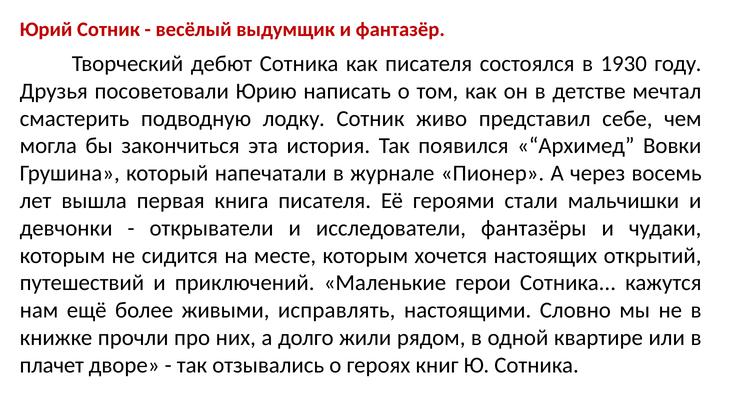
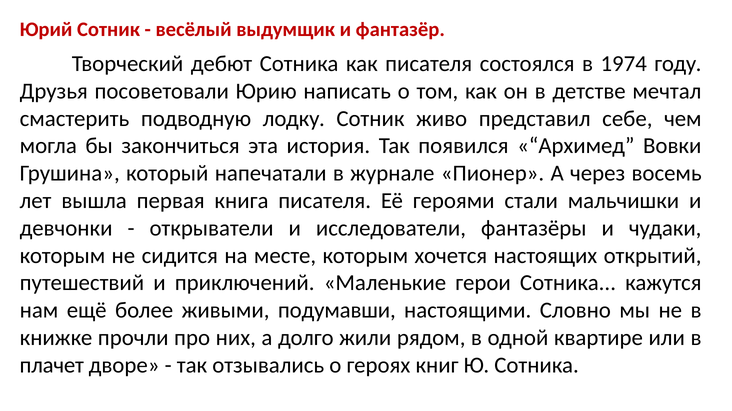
1930: 1930 -> 1974
исправлять: исправлять -> подумавши
